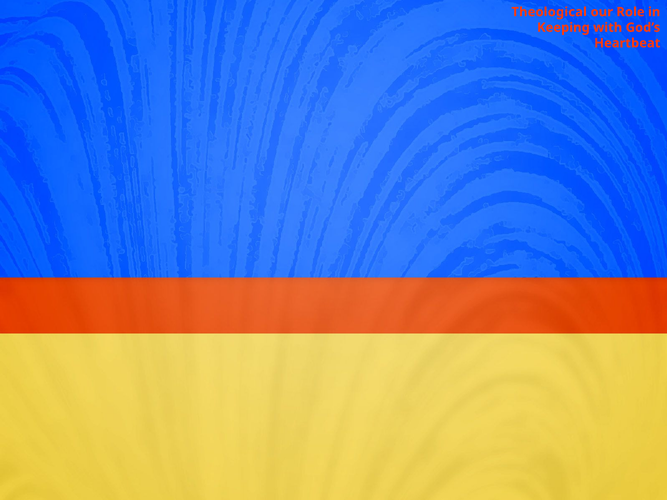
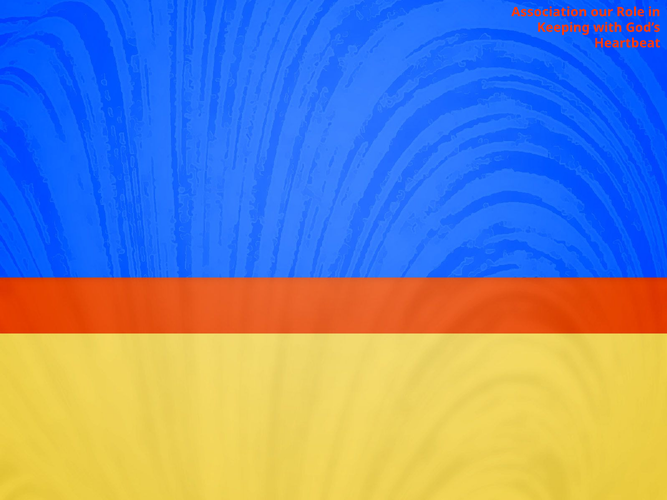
Theological: Theological -> Association
